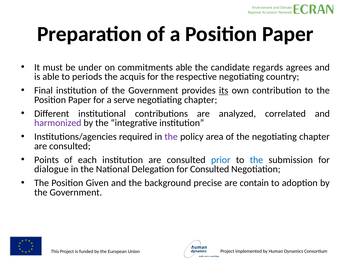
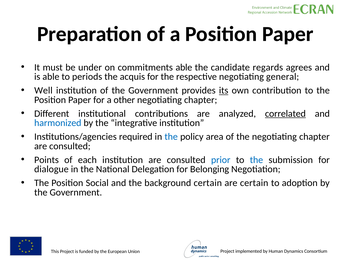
country: country -> general
Final: Final -> Well
serve: serve -> other
correlated underline: none -> present
harmonized colour: purple -> blue
the at (171, 137) colour: purple -> blue
for Consulted: Consulted -> Belonging
Given: Given -> Social
background precise: precise -> certain
are contain: contain -> certain
